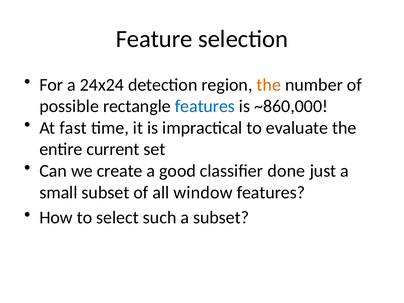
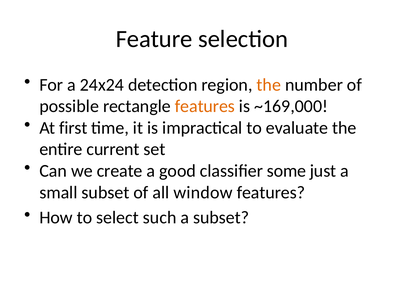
features at (205, 106) colour: blue -> orange
~860,000: ~860,000 -> ~169,000
fast: fast -> first
done: done -> some
